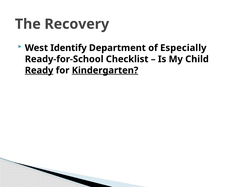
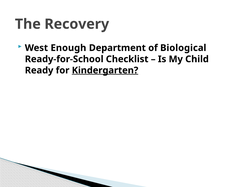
Identify: Identify -> Enough
Especially: Especially -> Biological
Ready underline: present -> none
